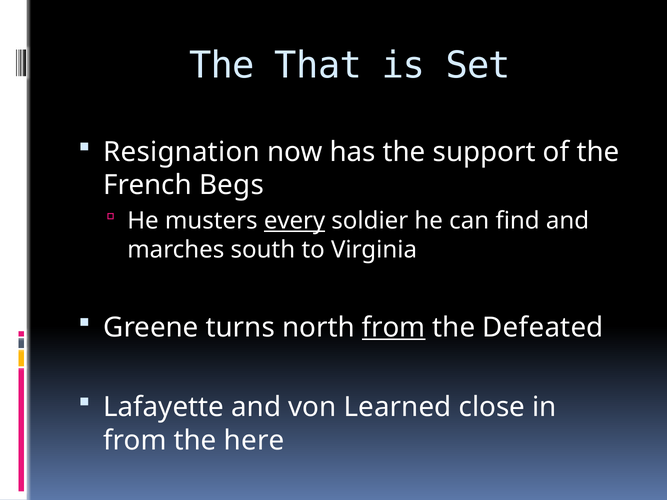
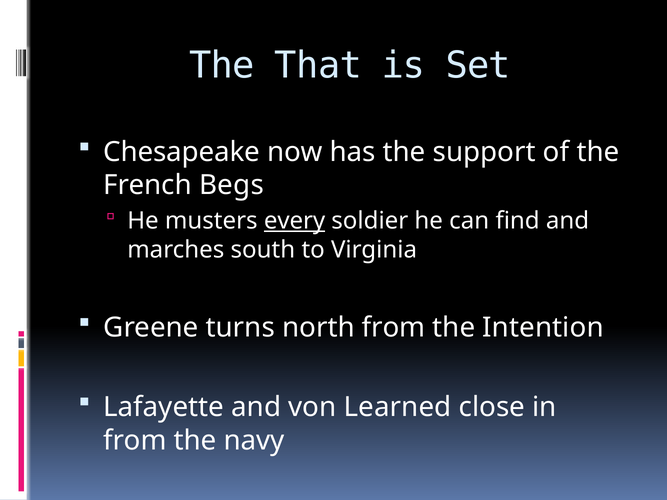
Resignation: Resignation -> Chesapeake
from at (394, 328) underline: present -> none
Defeated: Defeated -> Intention
here: here -> navy
